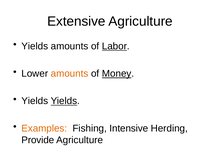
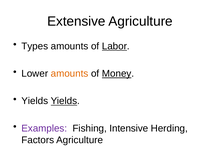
Yields at (35, 46): Yields -> Types
Examples colour: orange -> purple
Provide: Provide -> Factors
